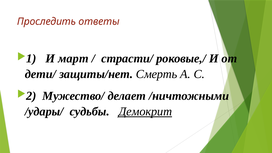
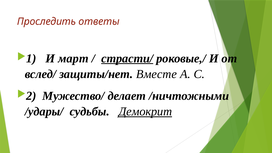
страсти/ underline: none -> present
дети/: дети/ -> вслед/
Смерть: Смерть -> Вместе
